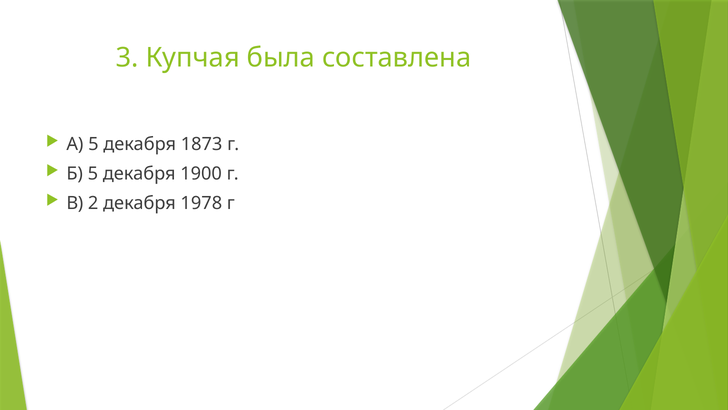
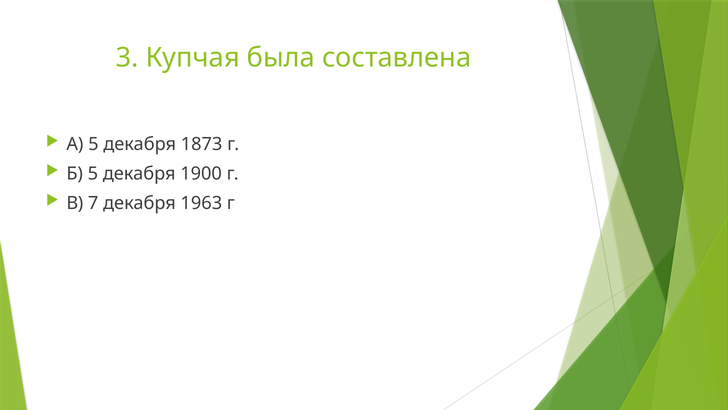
2: 2 -> 7
1978: 1978 -> 1963
